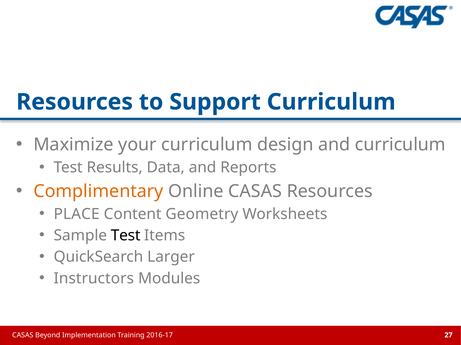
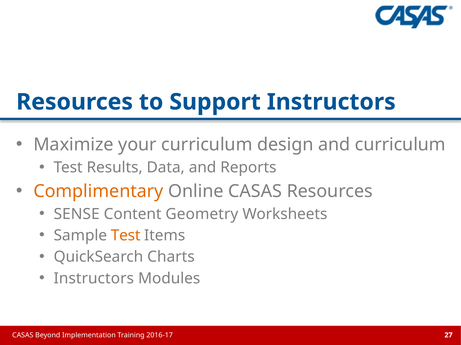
Support Curriculum: Curriculum -> Instructors
PLACE: PLACE -> SENSE
Test at (126, 236) colour: black -> orange
Larger: Larger -> Charts
